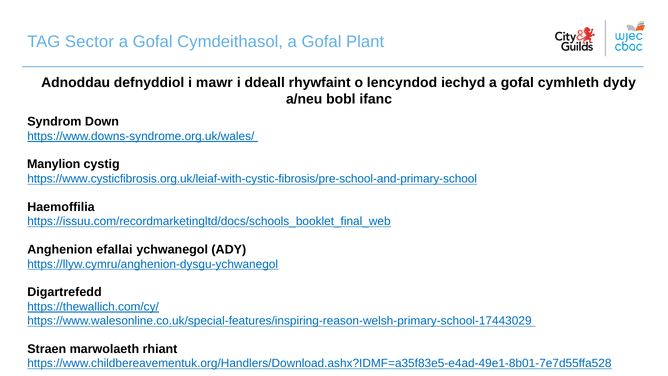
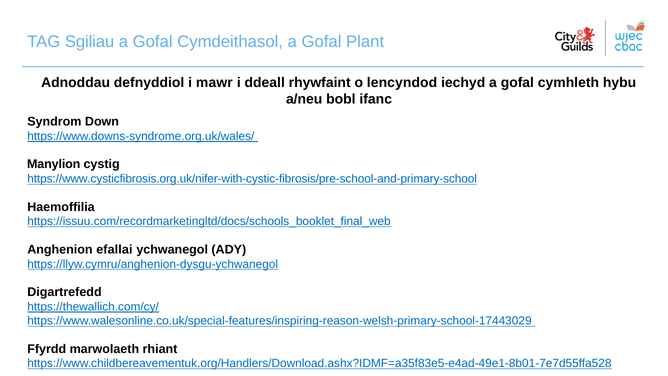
Sector: Sector -> Sgiliau
dydy: dydy -> hybu
https://www.cysticfibrosis.org.uk/leiaf-with-cystic-fibrosis/pre-school-and-primary-school: https://www.cysticfibrosis.org.uk/leiaf-with-cystic-fibrosis/pre-school-and-primary-school -> https://www.cysticfibrosis.org.uk/nifer-with-cystic-fibrosis/pre-school-and-primary-school
Straen: Straen -> Ffyrdd
